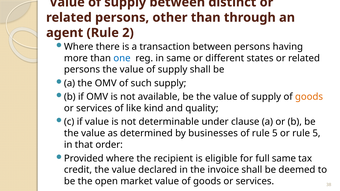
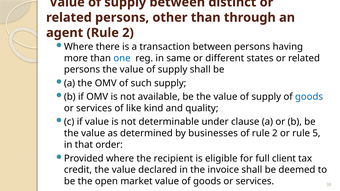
goods at (309, 97) colour: orange -> blue
of rule 5: 5 -> 2
full same: same -> client
